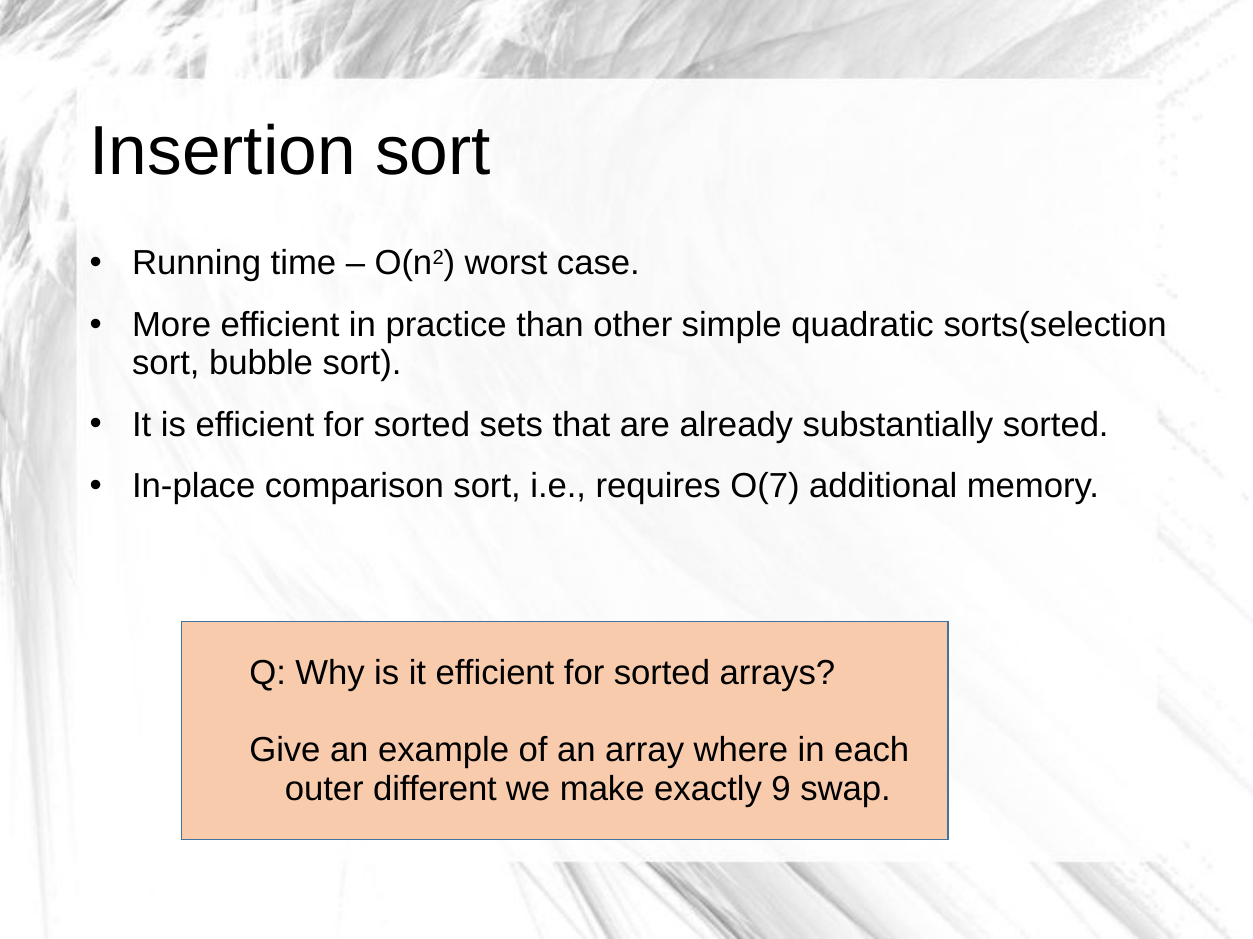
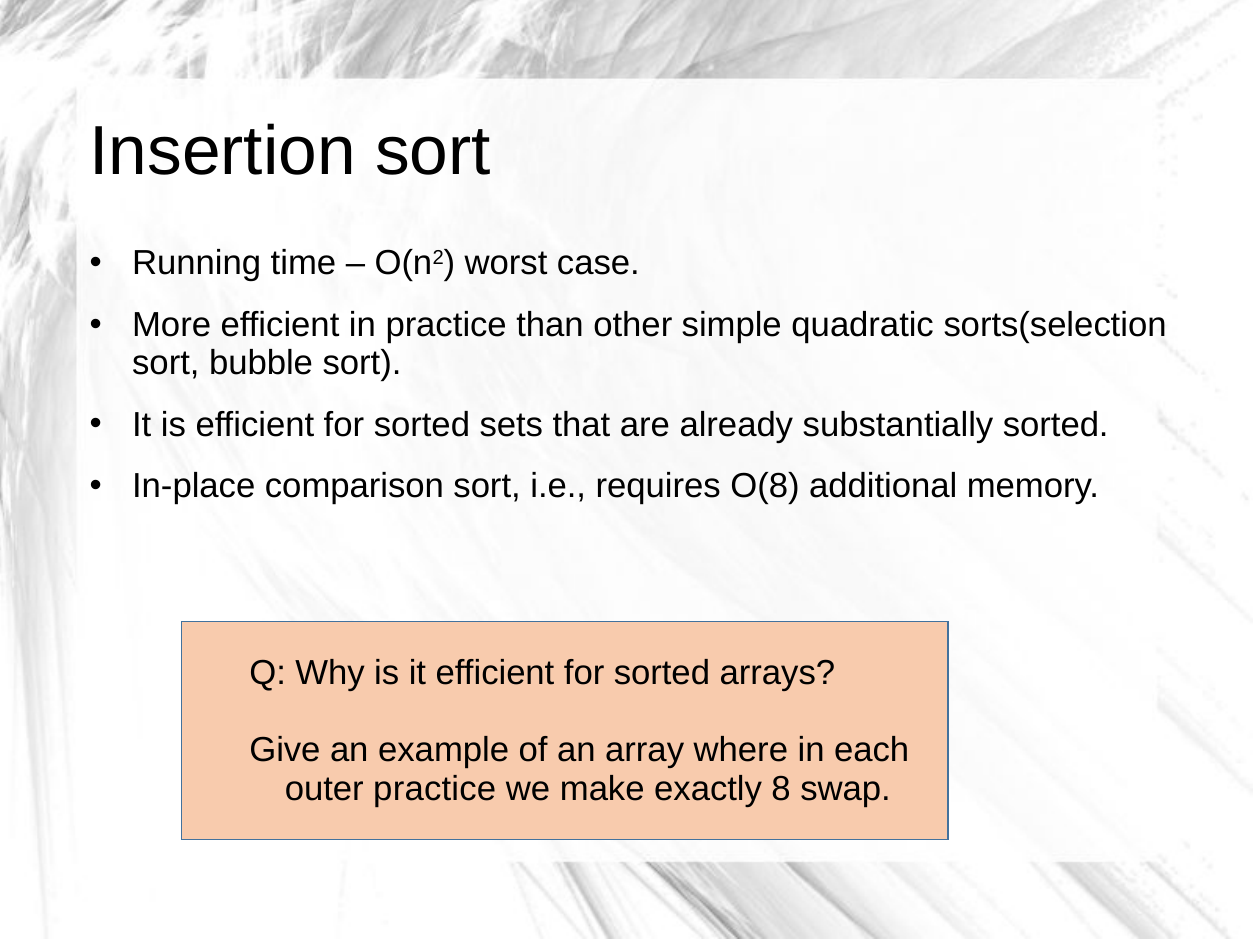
O(7: O(7 -> O(8
outer different: different -> practice
9: 9 -> 8
